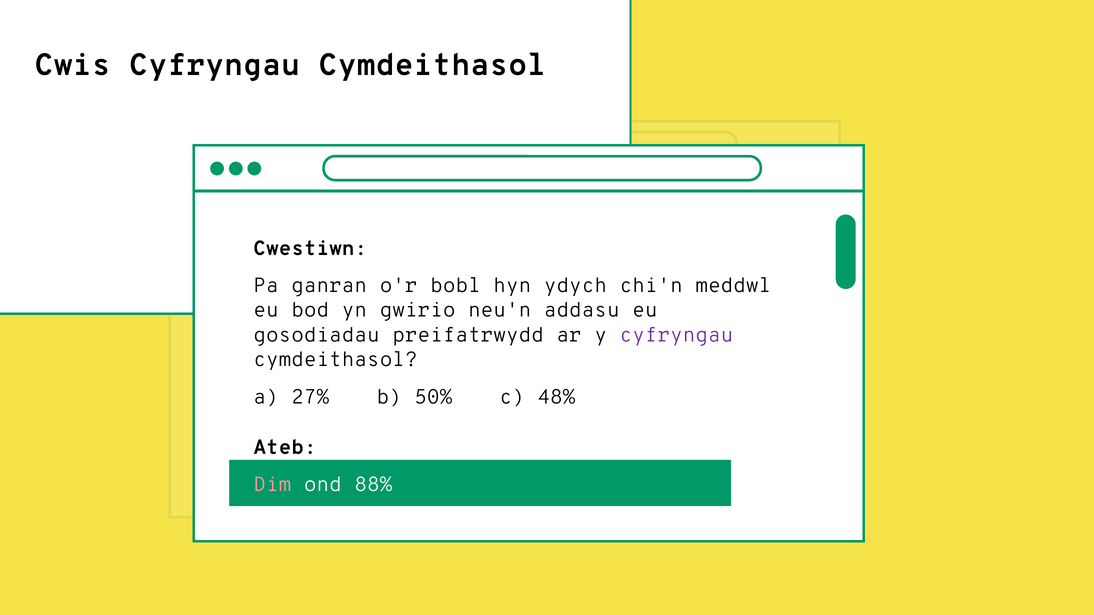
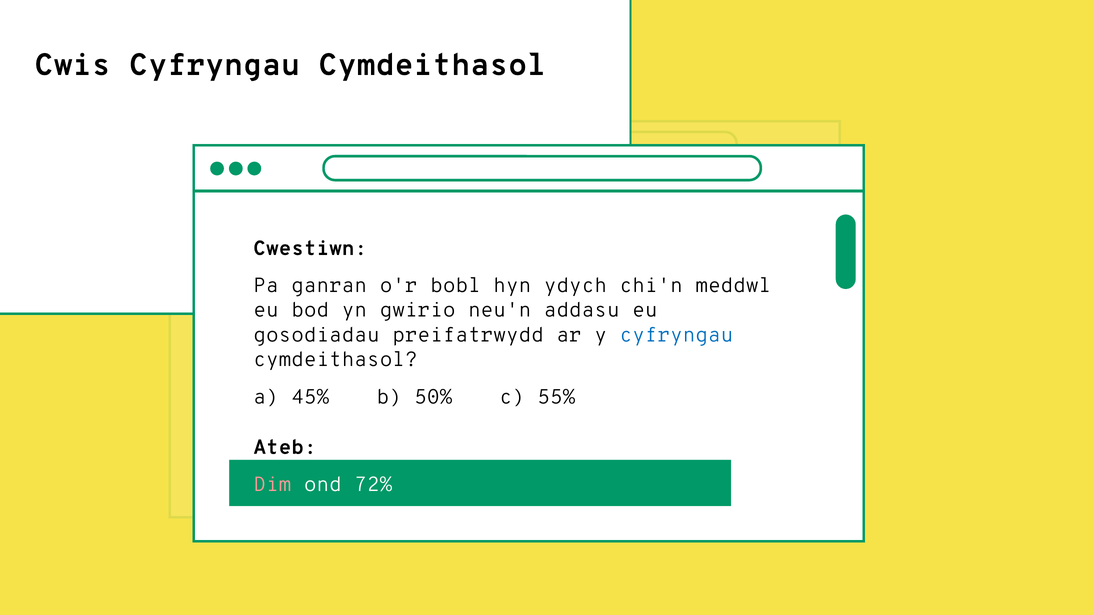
cyfryngau at (677, 335) colour: purple -> blue
27%: 27% -> 45%
48%: 48% -> 55%
88%: 88% -> 72%
